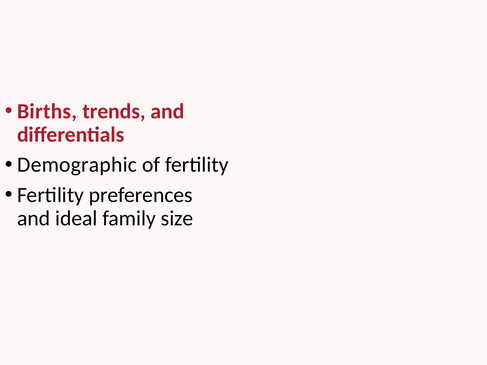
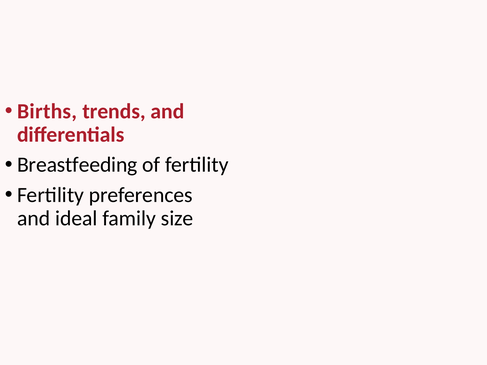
Demographic: Demographic -> Breastfeeding
